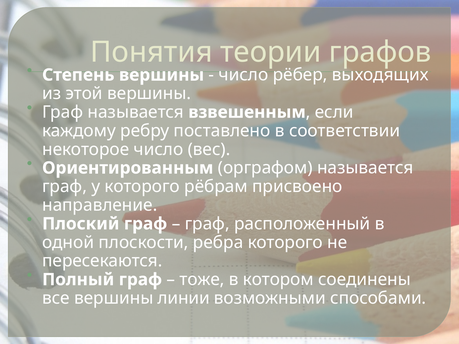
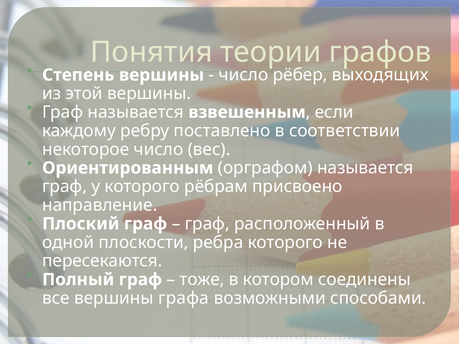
линии: линии -> графа
